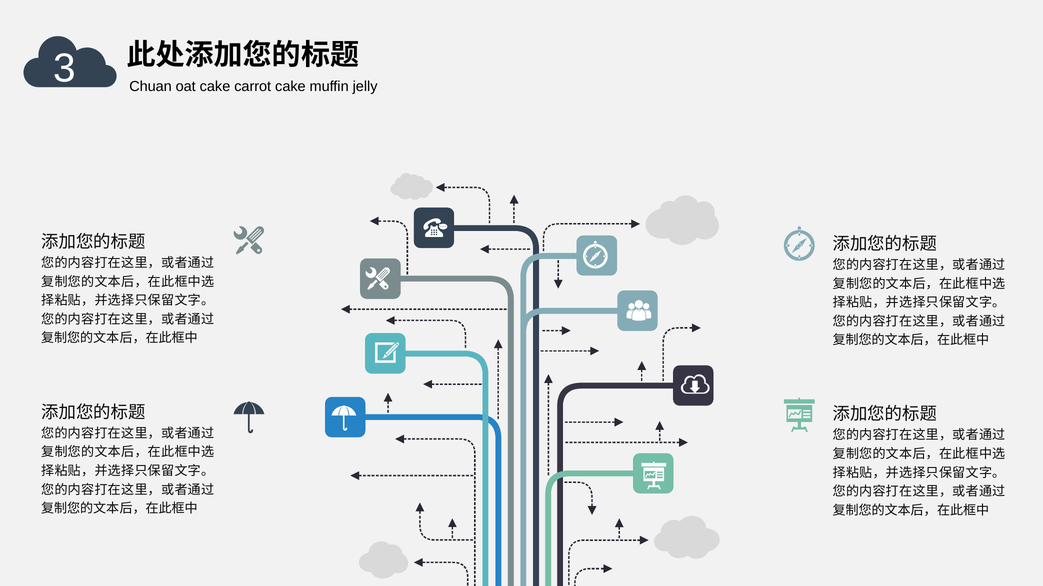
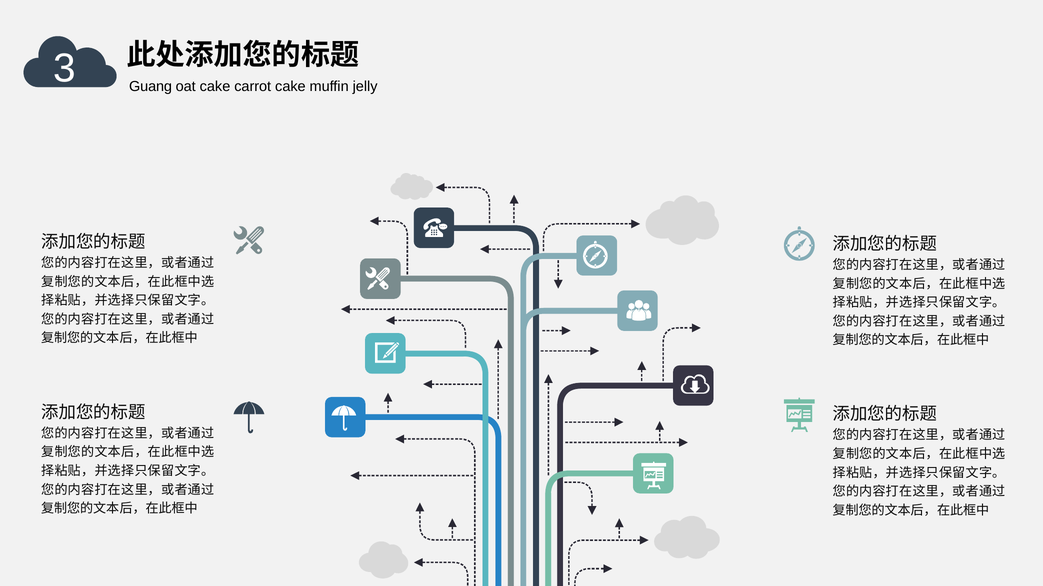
Chuan: Chuan -> Guang
